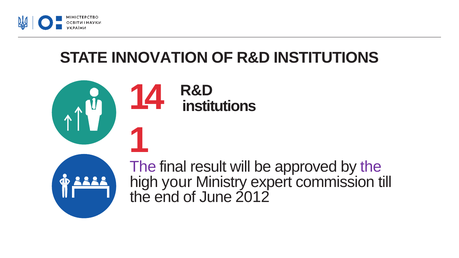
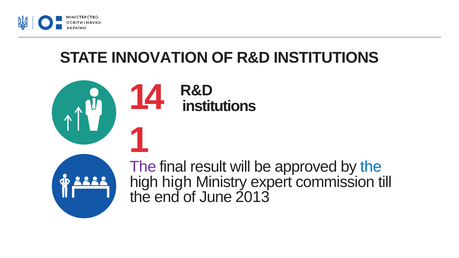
the at (371, 167) colour: purple -> blue
high your: your -> high
2012: 2012 -> 2013
